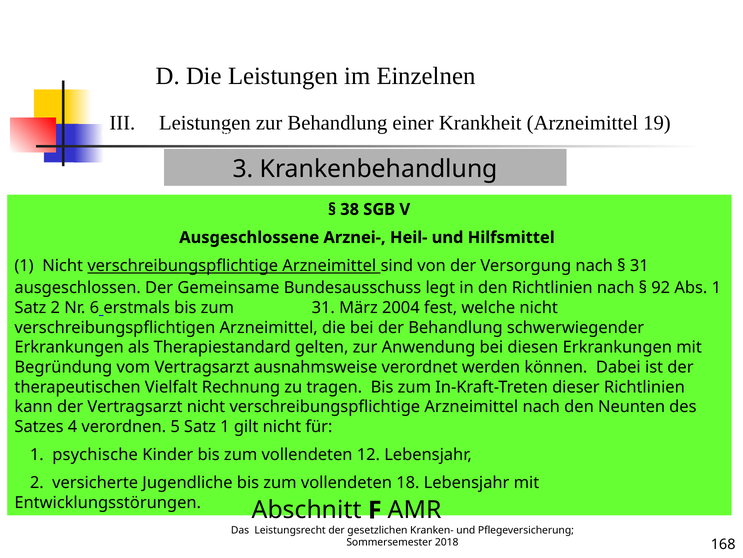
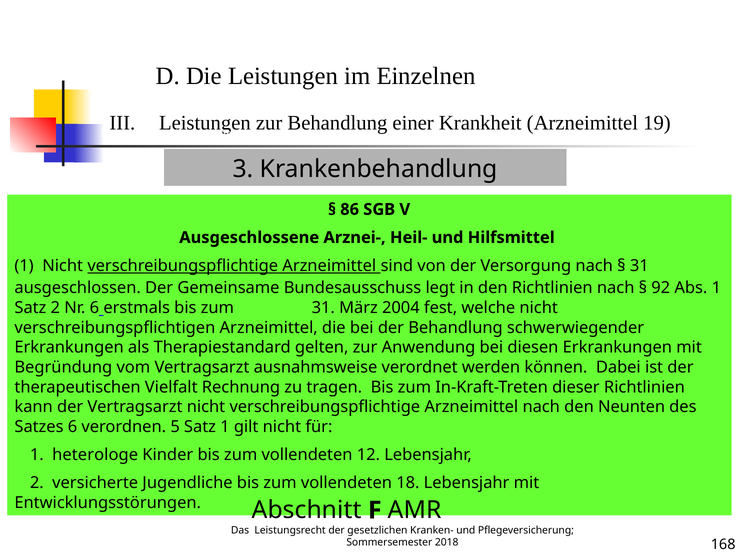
38: 38 -> 86
Satzes 4: 4 -> 6
psychische: psychische -> heterologe
